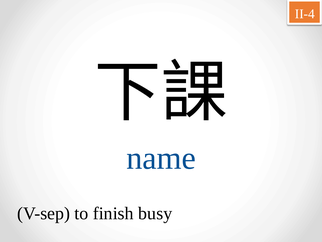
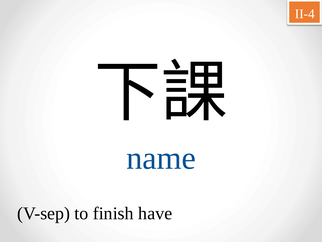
busy: busy -> have
